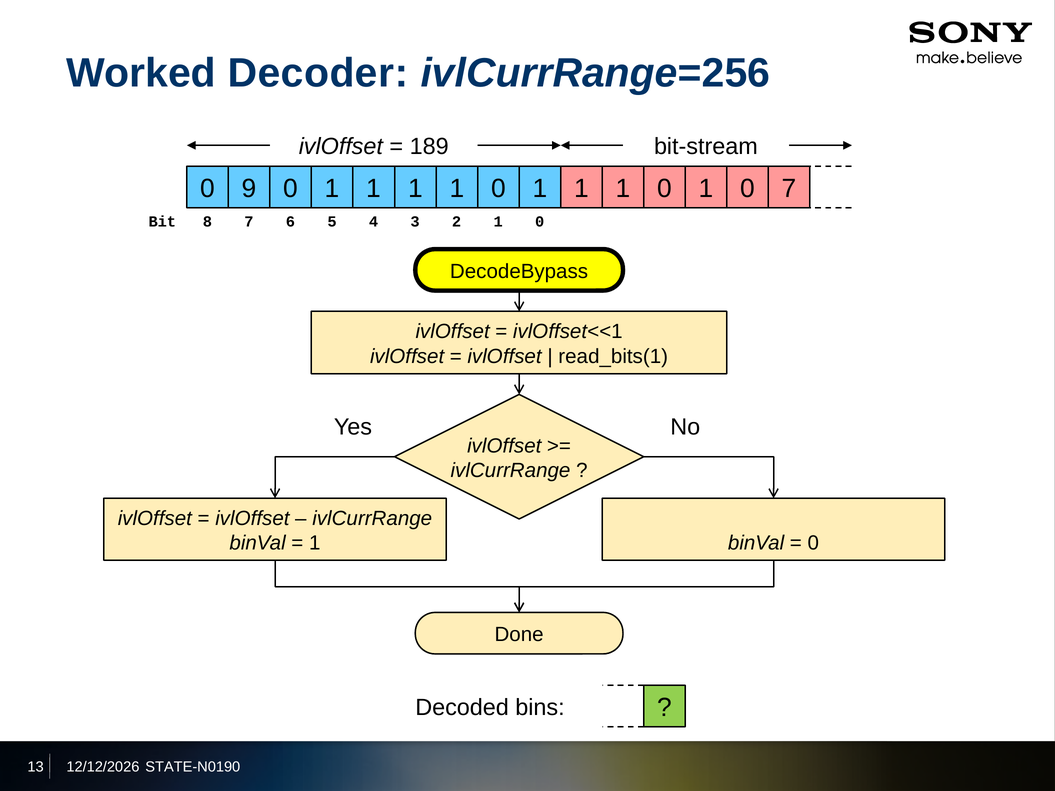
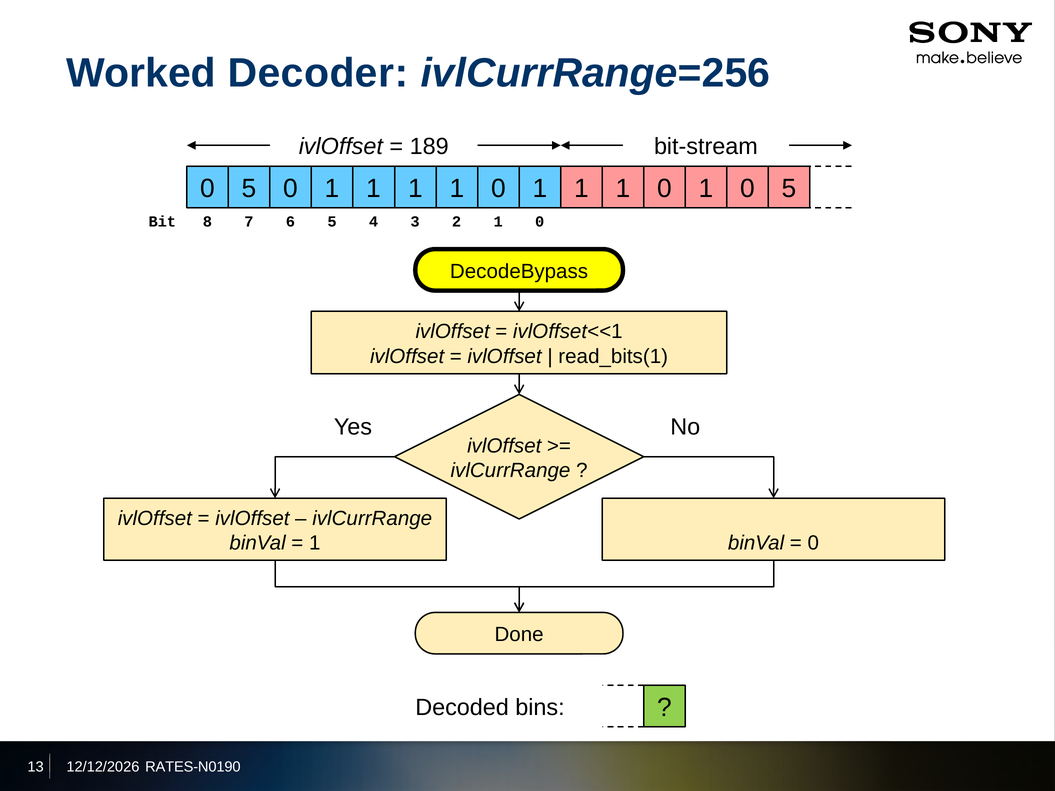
9 at (249, 189): 9 -> 5
1 0 7: 7 -> 5
STATE-N0190: STATE-N0190 -> RATES-N0190
